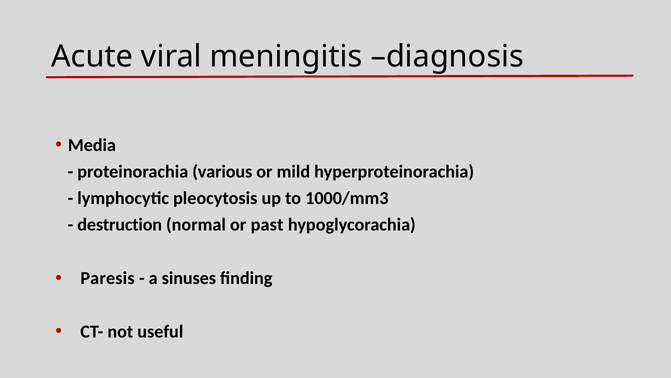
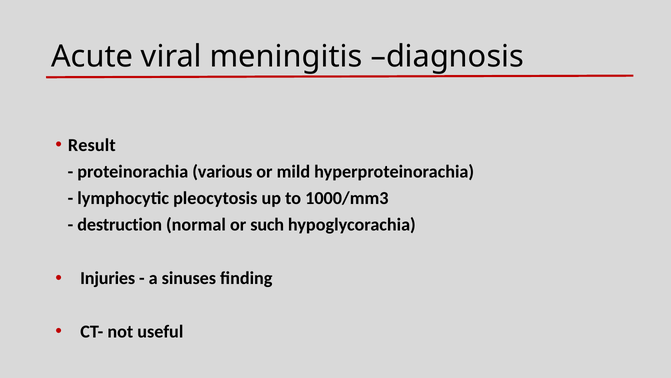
Media: Media -> Result
past: past -> such
Paresis: Paresis -> Injuries
